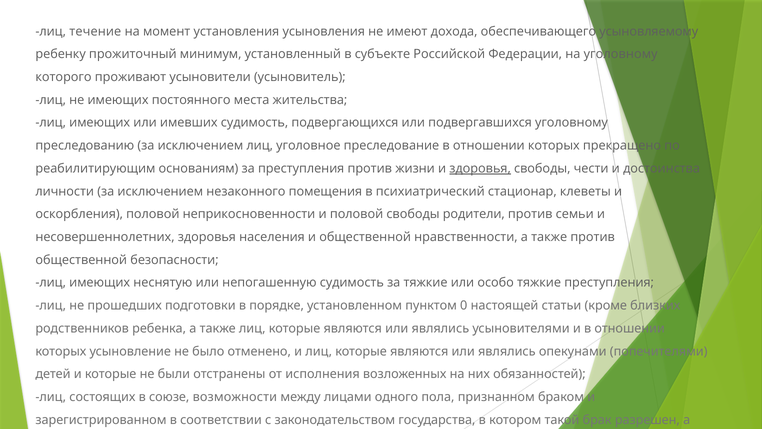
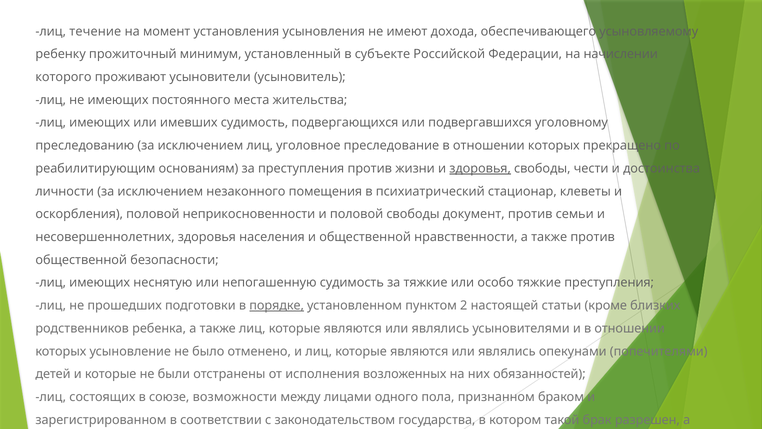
на уголовному: уголовному -> начислении
родители: родители -> документ
порядке underline: none -> present
0: 0 -> 2
